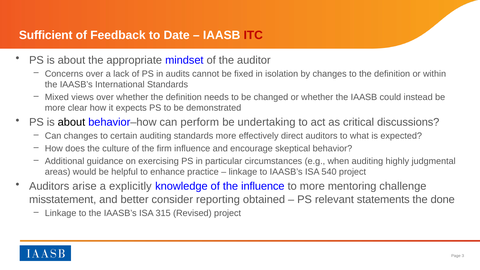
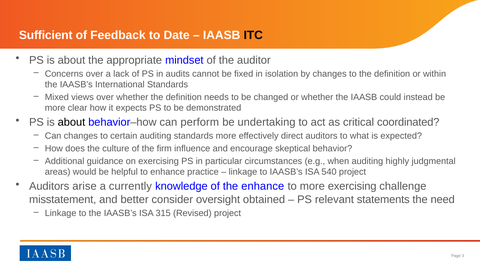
ITC colour: red -> black
discussions: discussions -> coordinated
explicitly: explicitly -> currently
the influence: influence -> enhance
more mentoring: mentoring -> exercising
reporting: reporting -> oversight
done: done -> need
